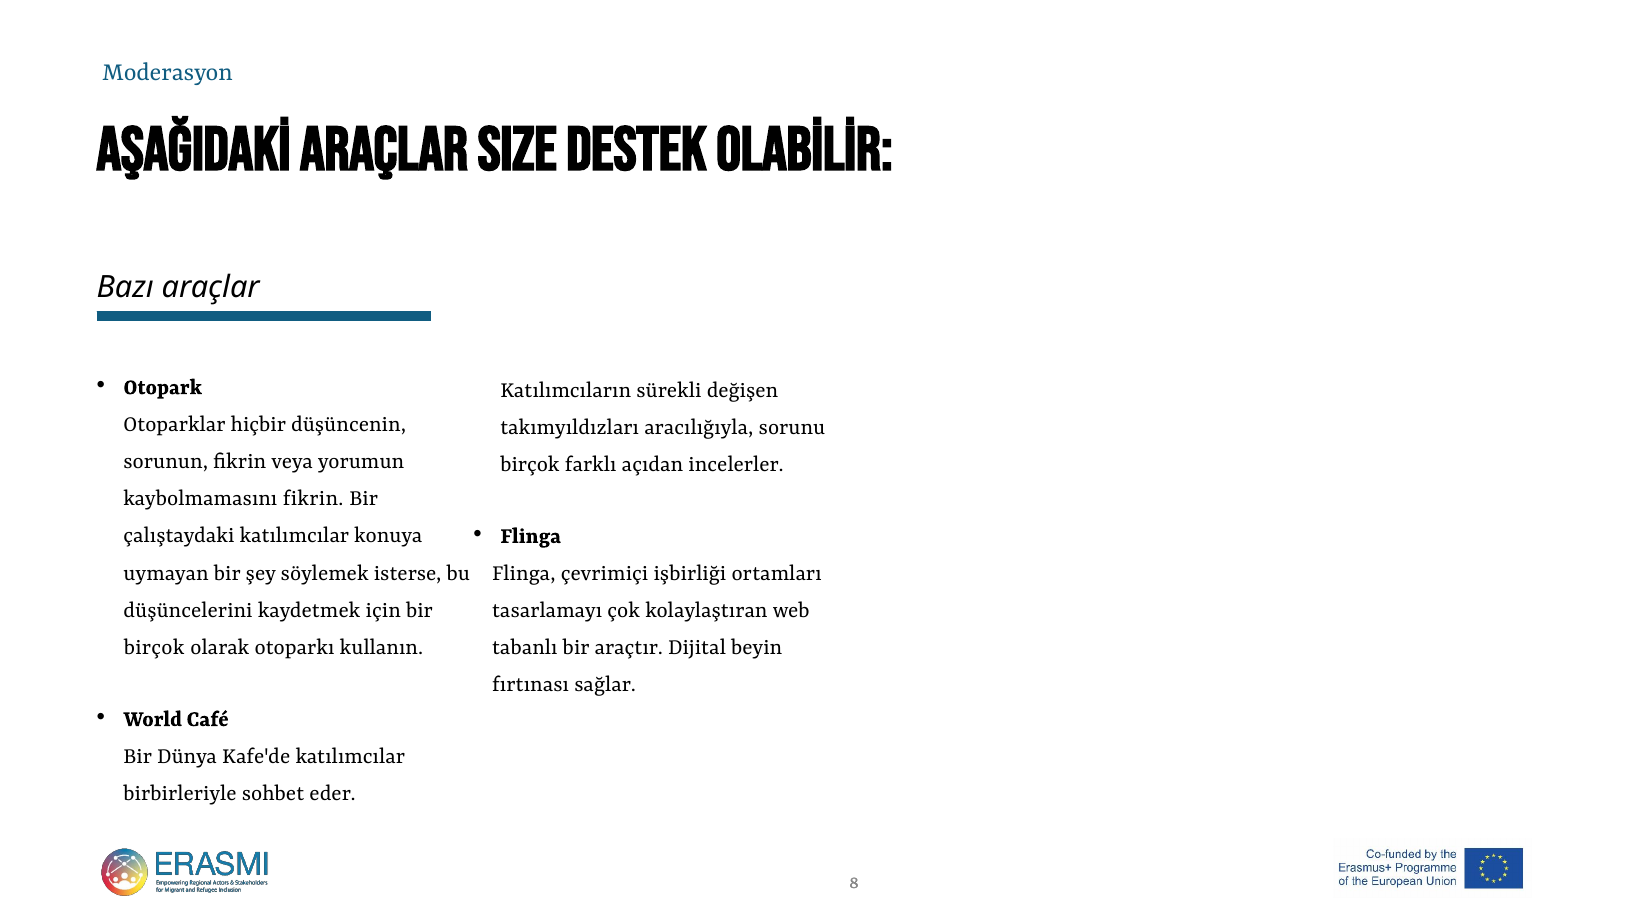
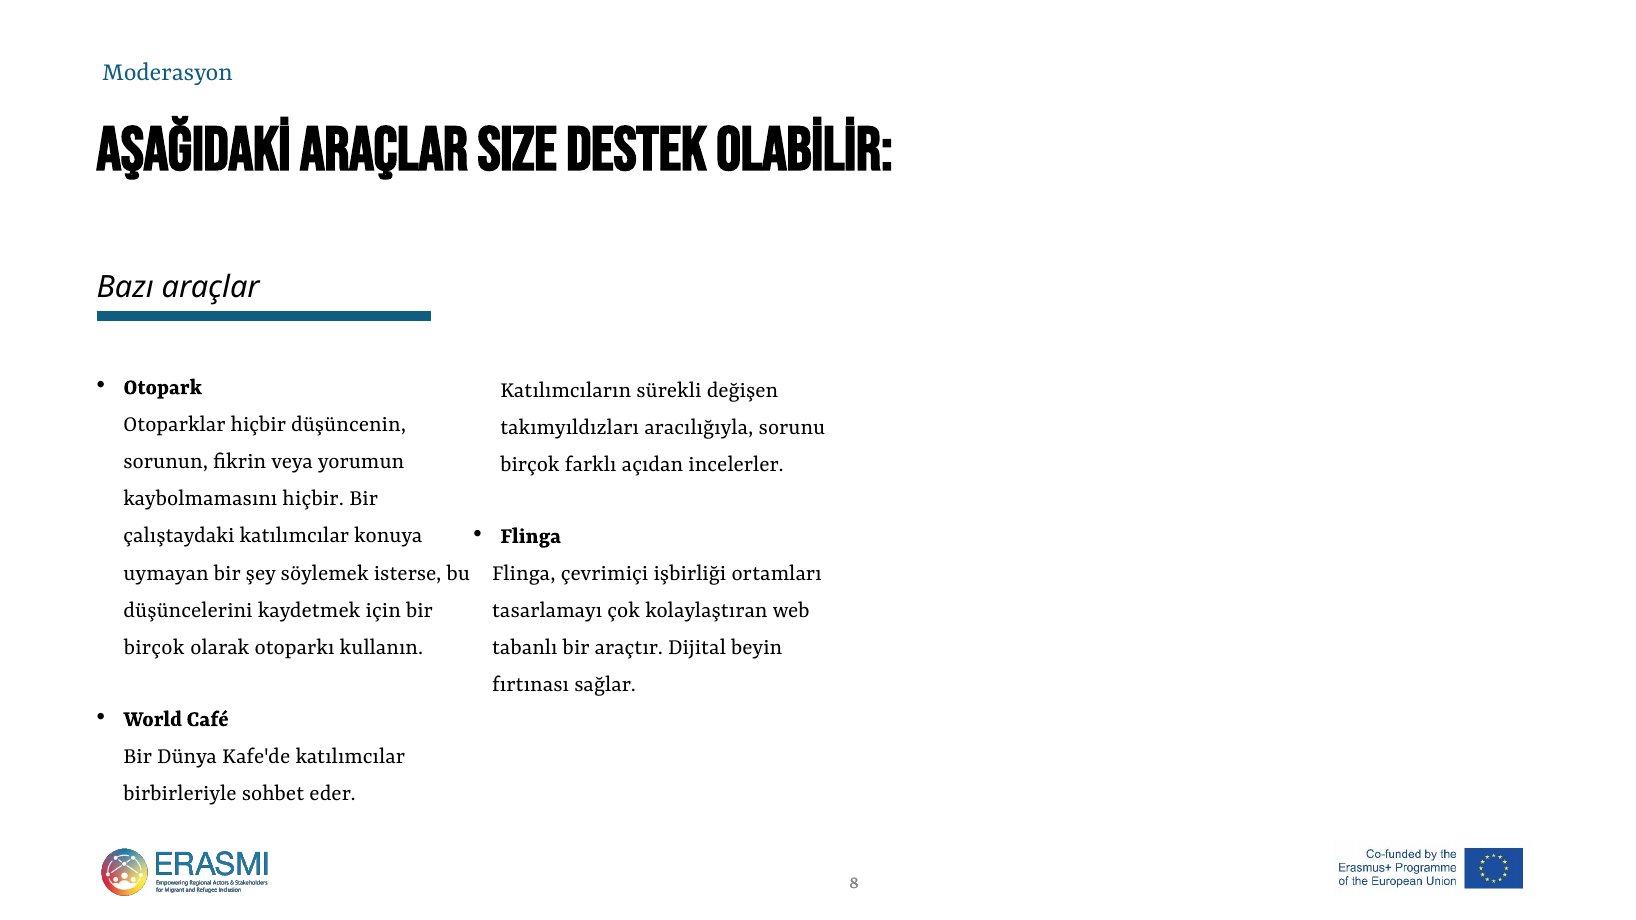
kaybolmamasını fikrin: fikrin -> hiçbir
